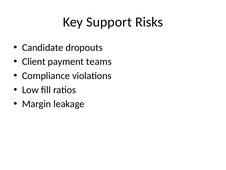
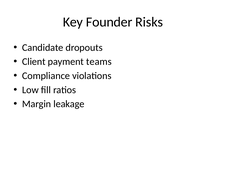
Support: Support -> Founder
